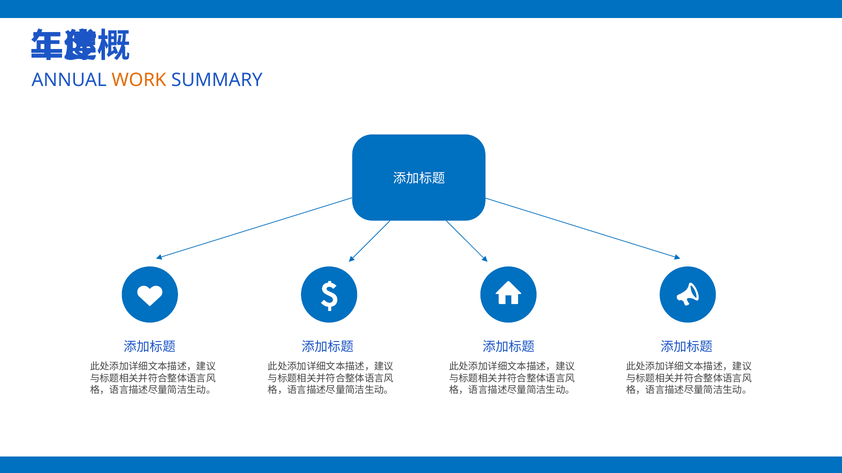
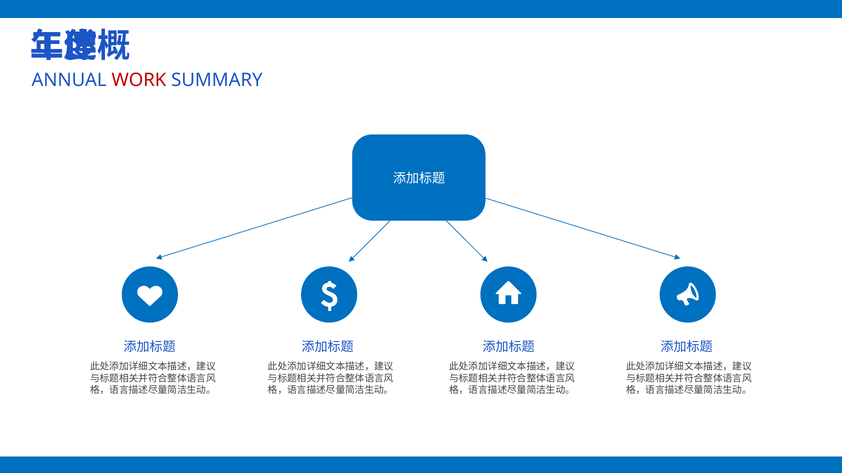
WORK colour: orange -> red
